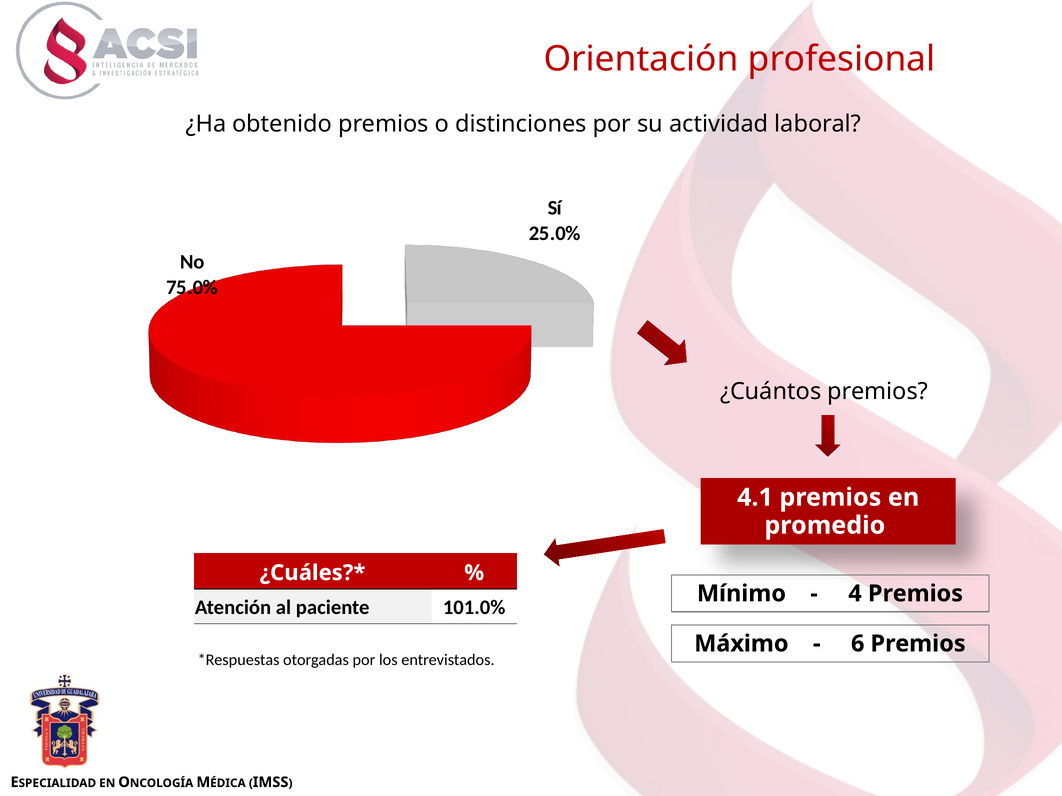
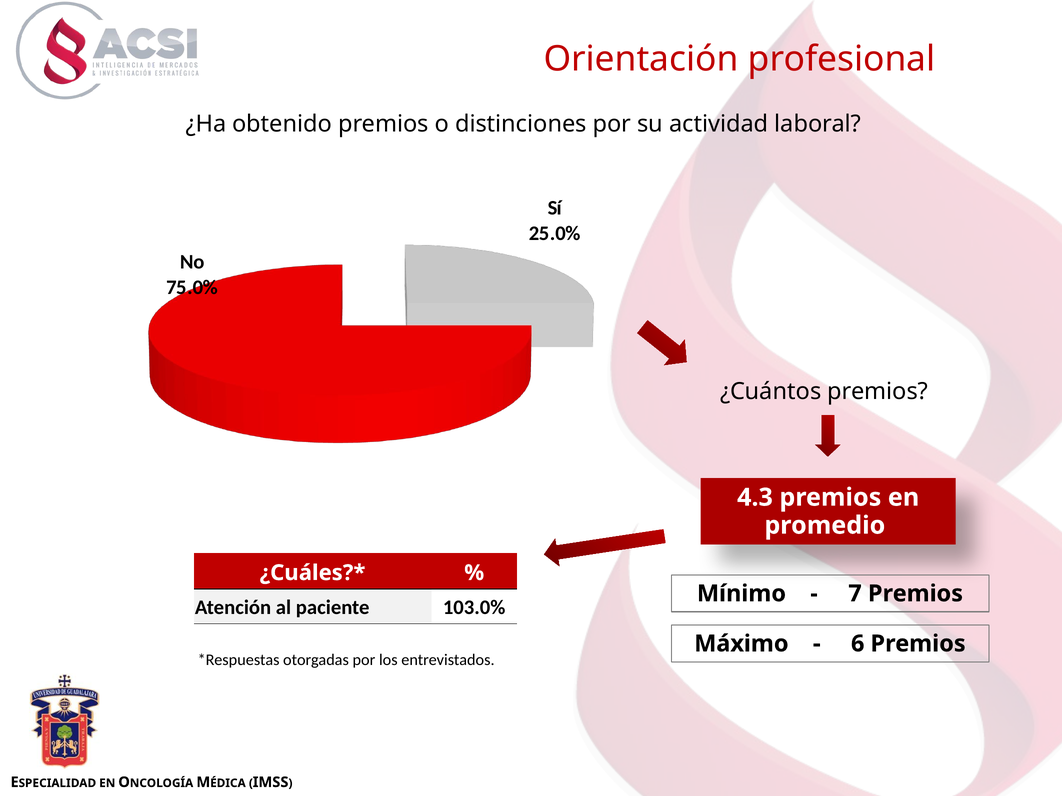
4.1: 4.1 -> 4.3
4: 4 -> 7
101.0%: 101.0% -> 103.0%
